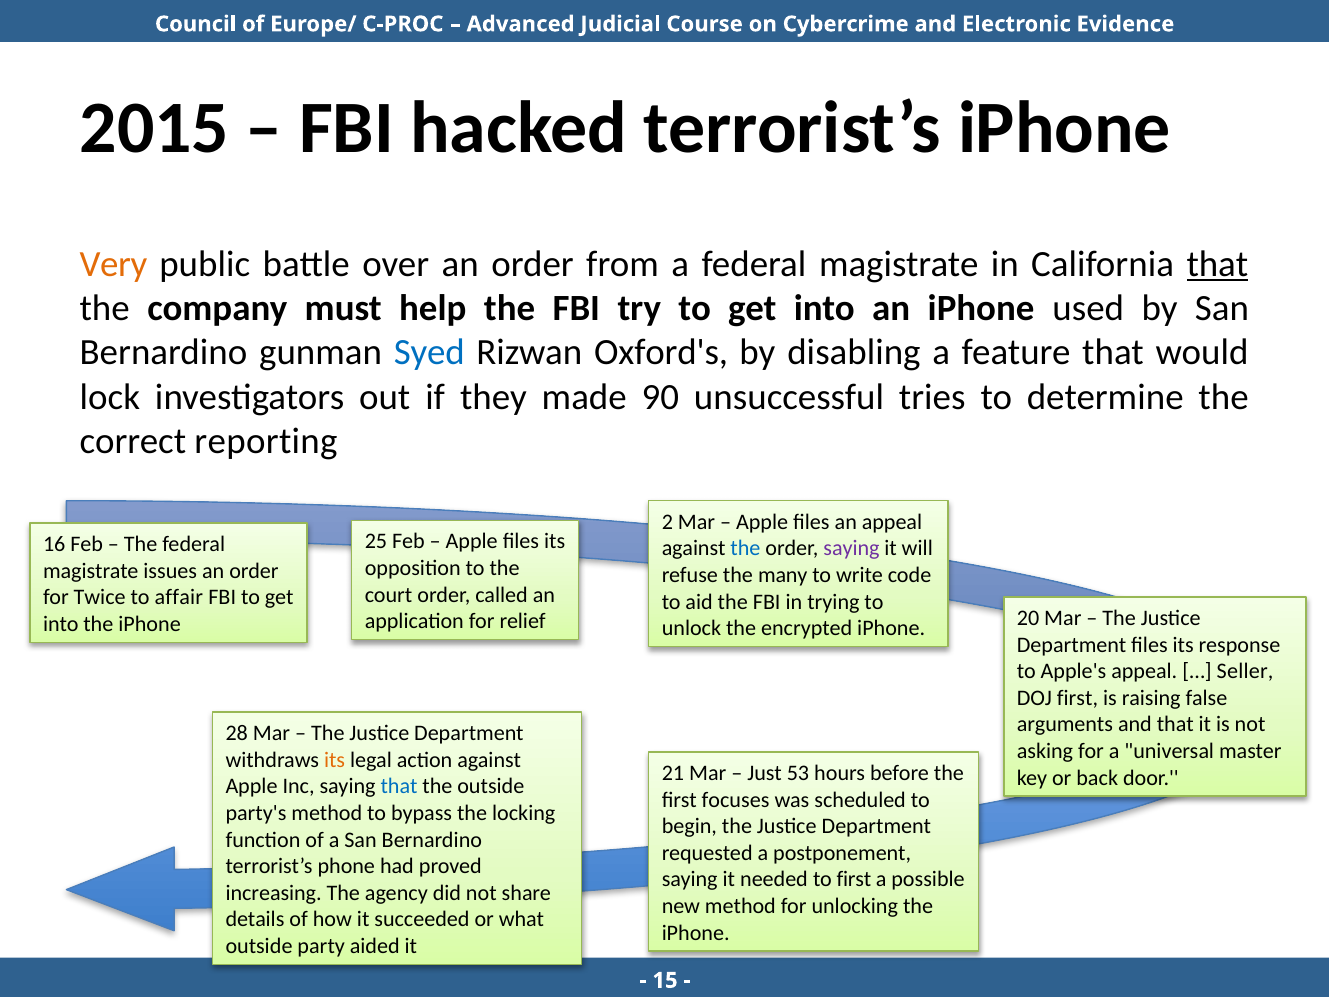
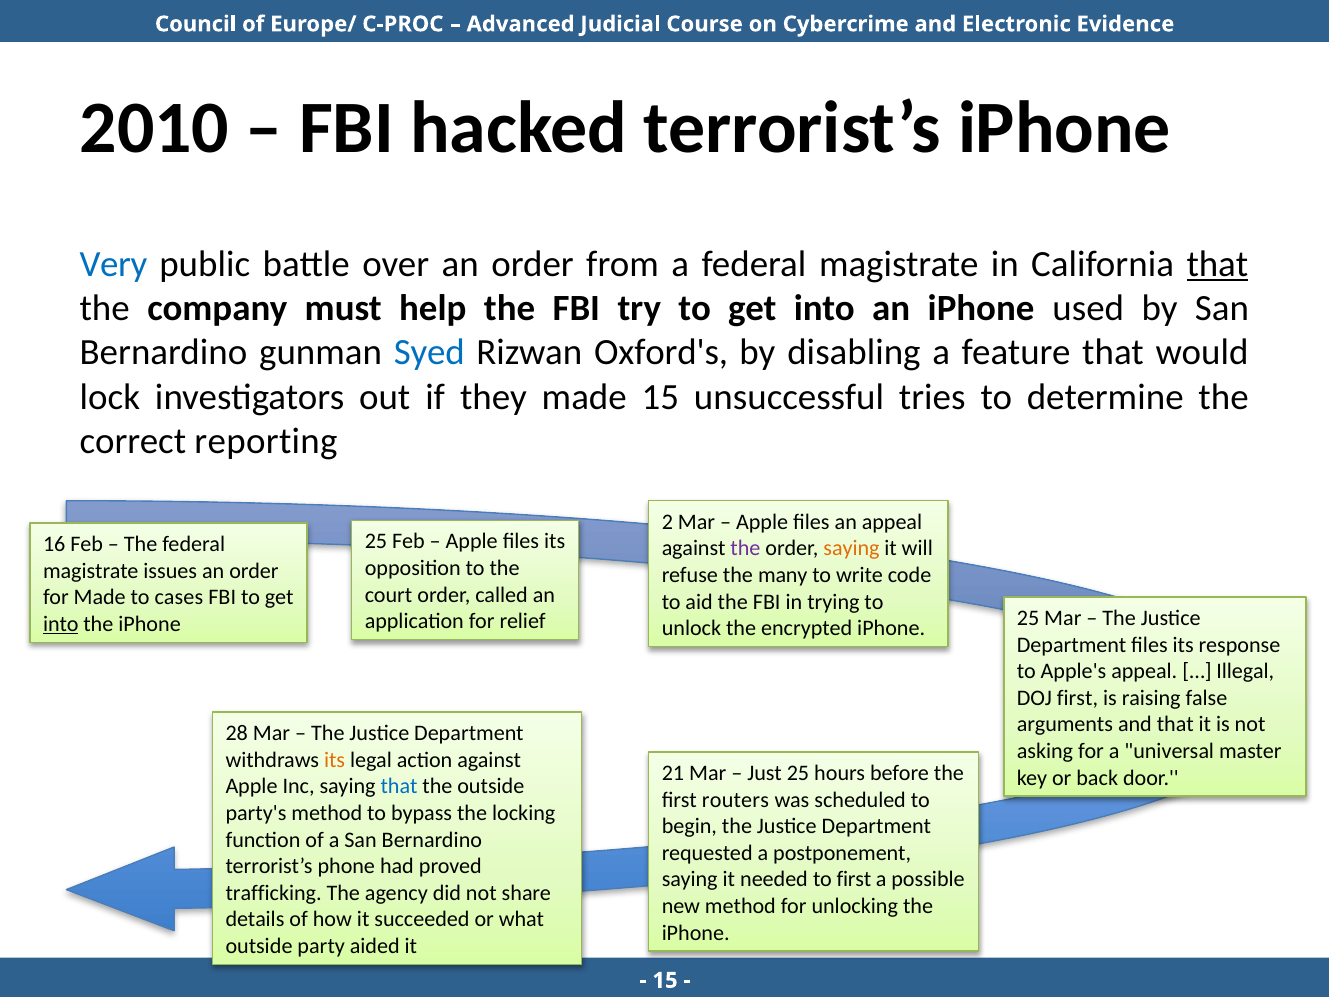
2015: 2015 -> 2010
Very colour: orange -> blue
made 90: 90 -> 15
the at (745, 549) colour: blue -> purple
saying at (851, 549) colour: purple -> orange
for Twice: Twice -> Made
affair: affair -> cases
into at (61, 624) underline: none -> present
encrypted iPhone 20: 20 -> 25
Seller: Seller -> Illegal
Just 53: 53 -> 25
focuses: focuses -> routers
increasing: increasing -> trafficking
